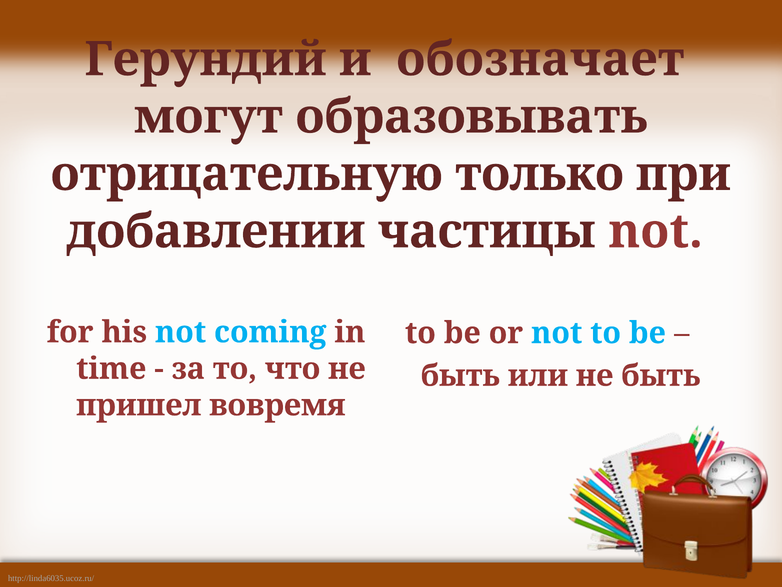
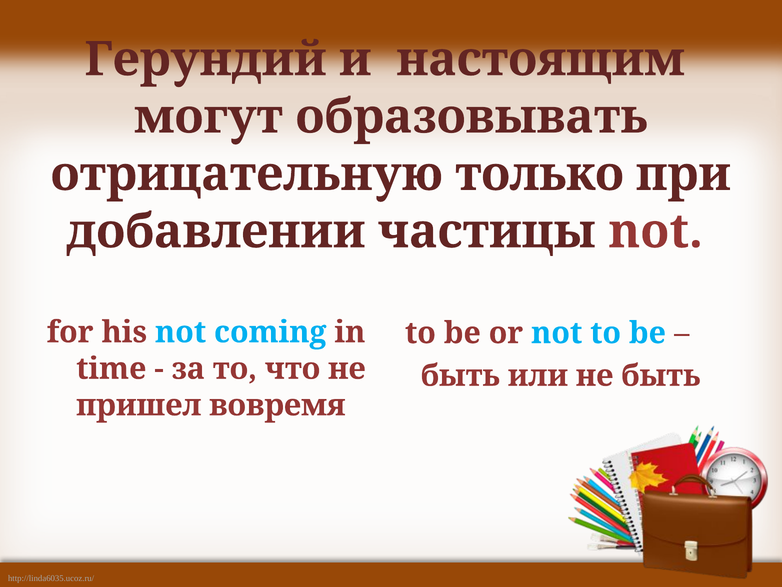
обозначает: обозначает -> настоящим
